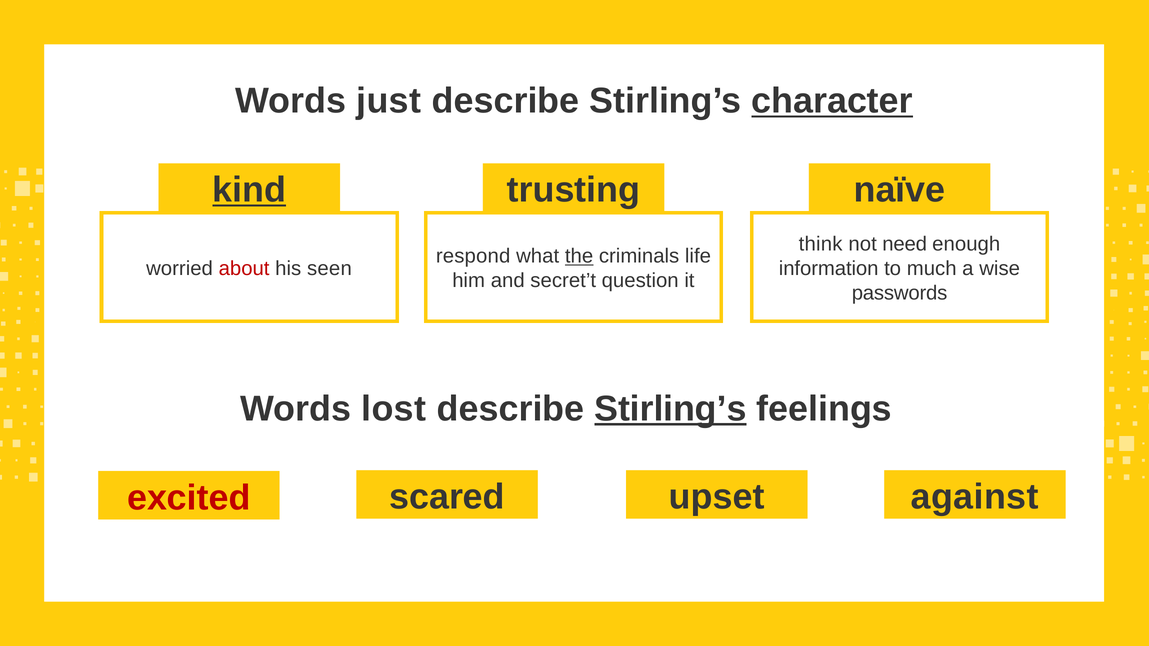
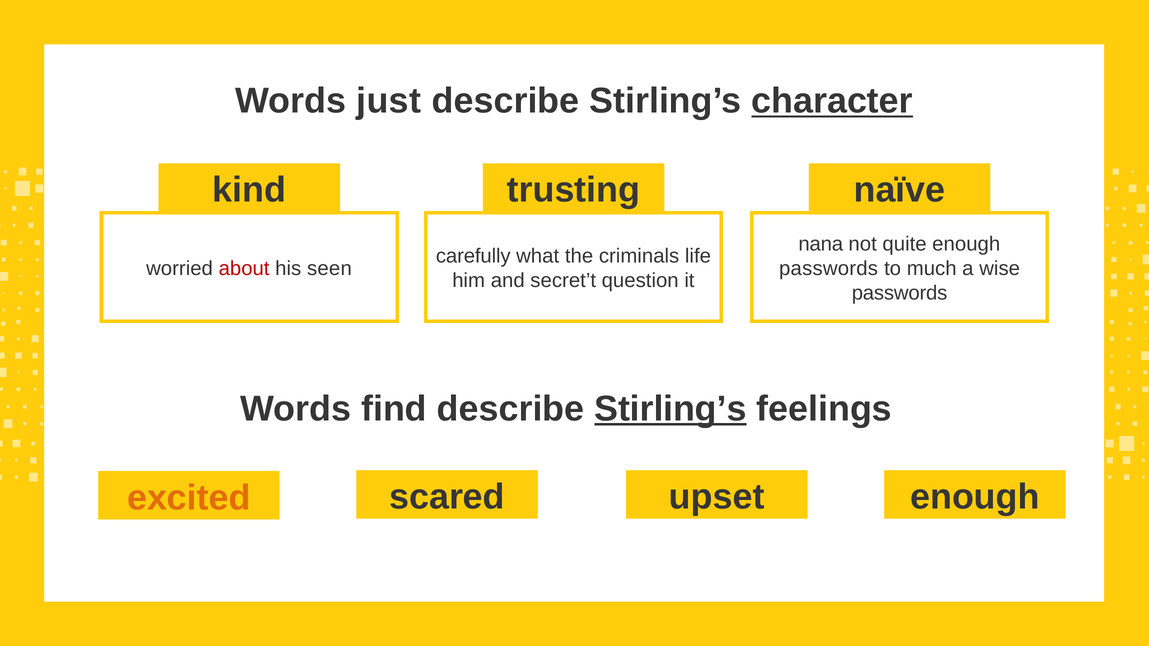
kind underline: present -> none
think: think -> nana
need: need -> quite
respond: respond -> carefully
the underline: present -> none
information at (829, 269): information -> passwords
lost: lost -> find
excited colour: red -> orange
upset against: against -> enough
